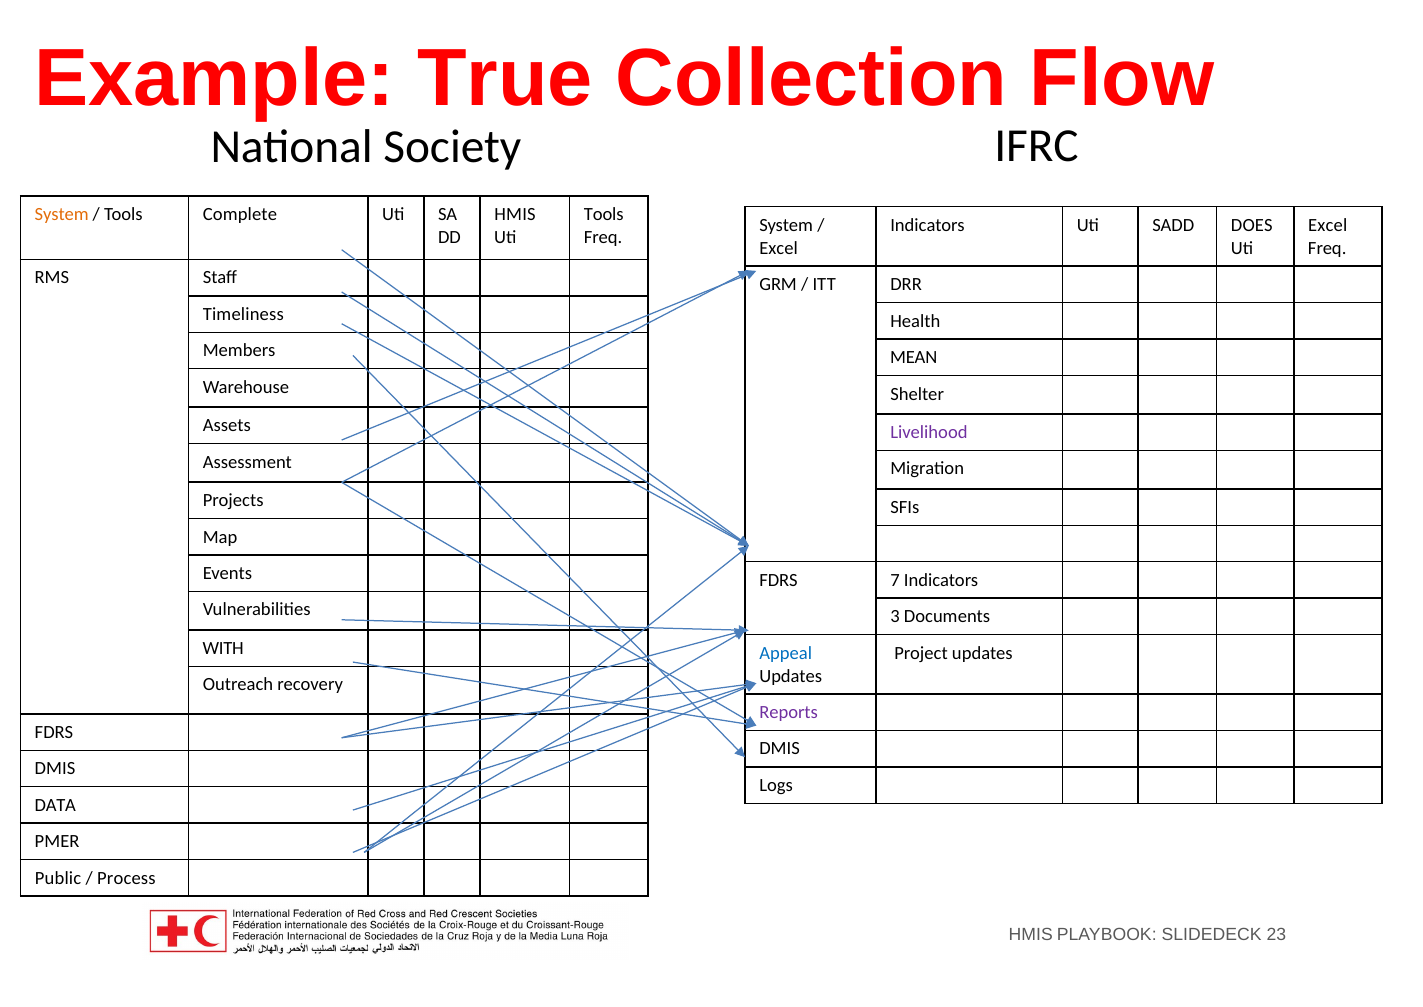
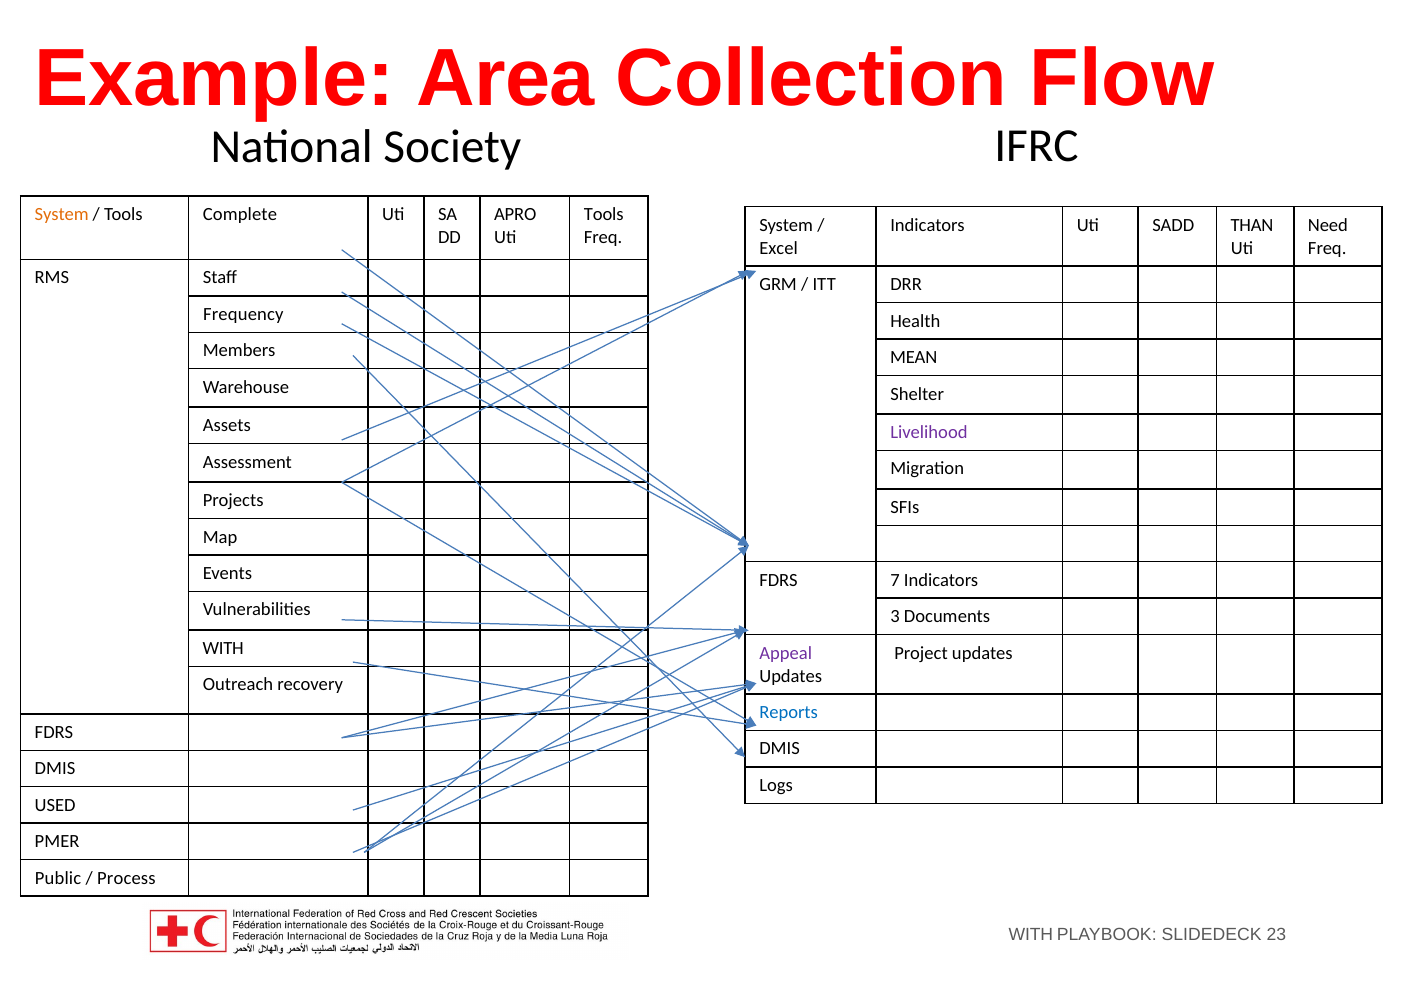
True: True -> Area
HMIS at (515, 214): HMIS -> APRO
DOES: DOES -> THAN
Excel at (1328, 225): Excel -> Need
Timeliness: Timeliness -> Frequency
Appeal colour: blue -> purple
Reports colour: purple -> blue
DATA: DATA -> USED
HMIS at (1031, 934): HMIS -> WITH
